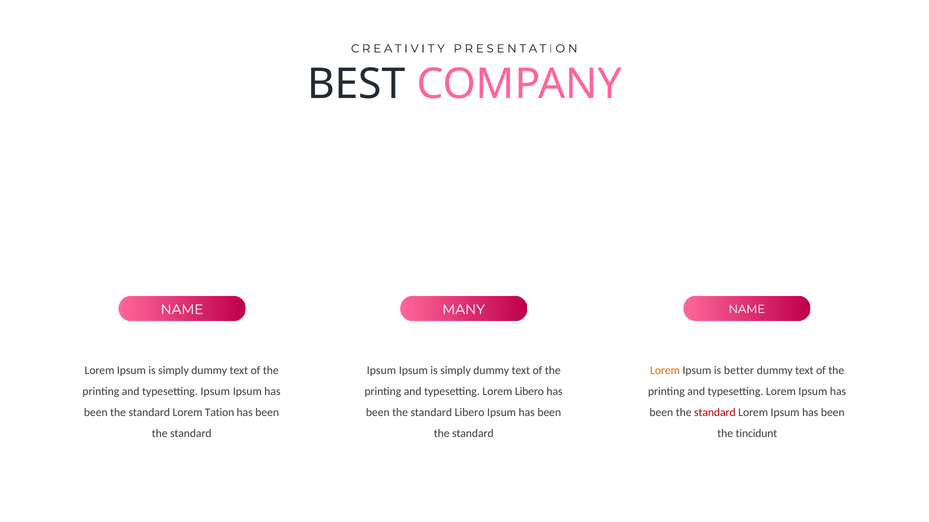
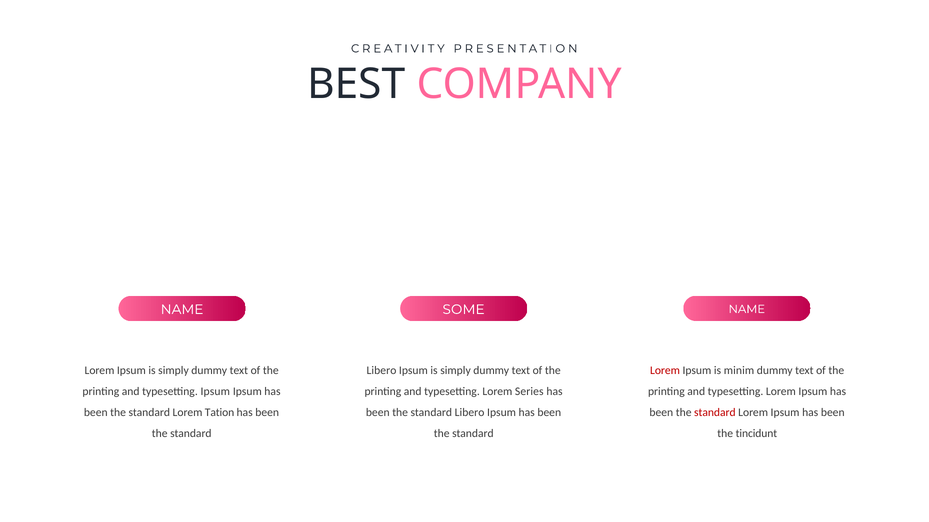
MANY: MANY -> SOME
Ipsum at (381, 371): Ipsum -> Libero
Lorem at (665, 371) colour: orange -> red
better: better -> minim
Lorem Libero: Libero -> Series
